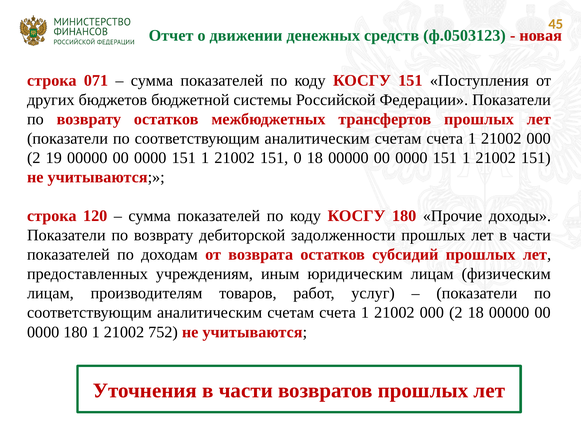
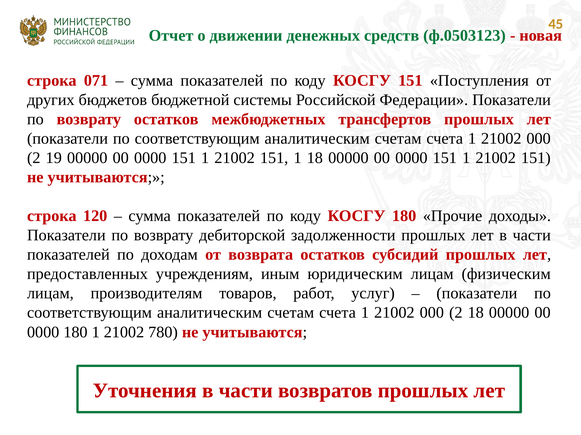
21002 151 0: 0 -> 1
752: 752 -> 780
